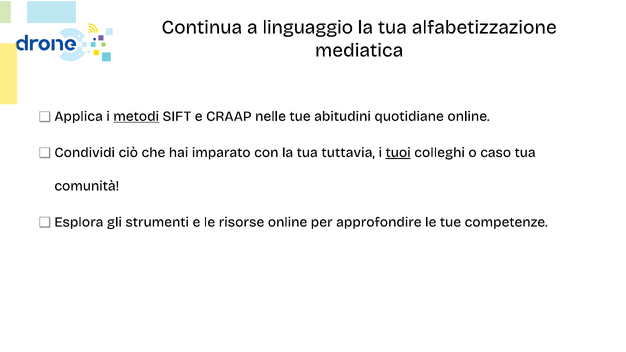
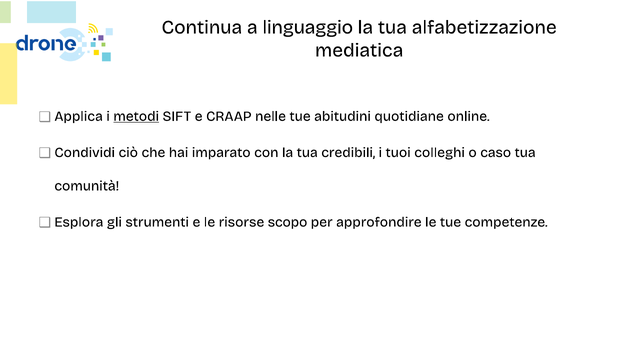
tuttavia: tuttavia -> credibili
tuoi underline: present -> none
risorse online: online -> scopo
